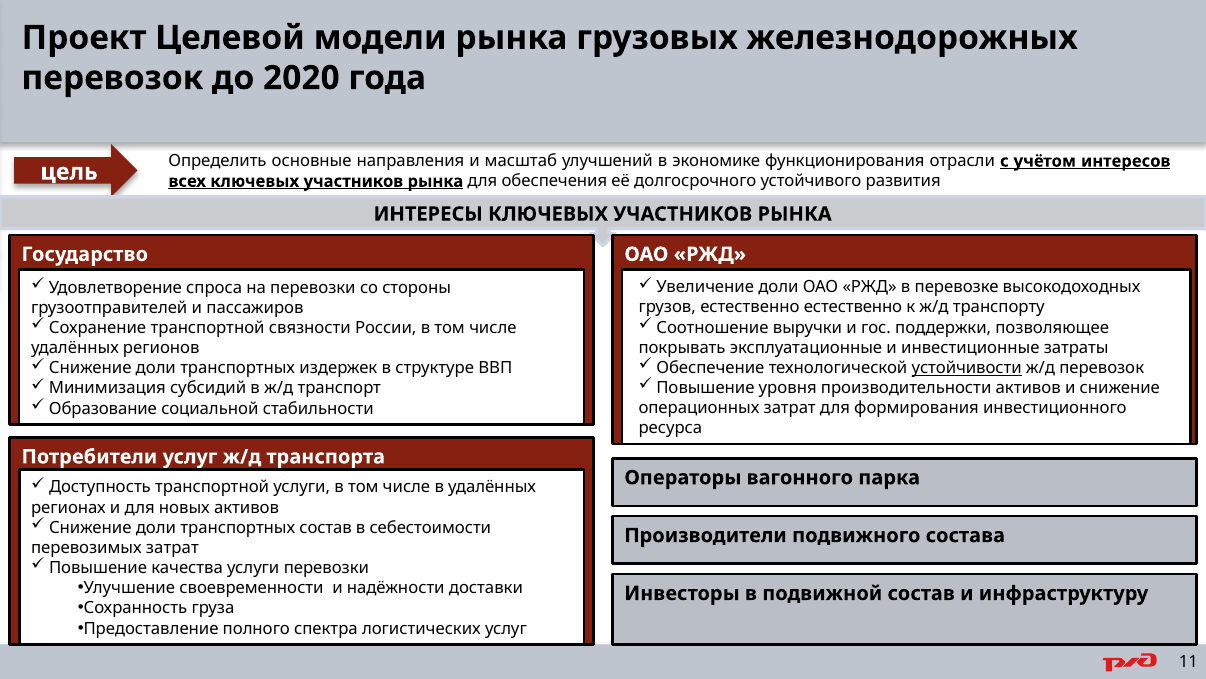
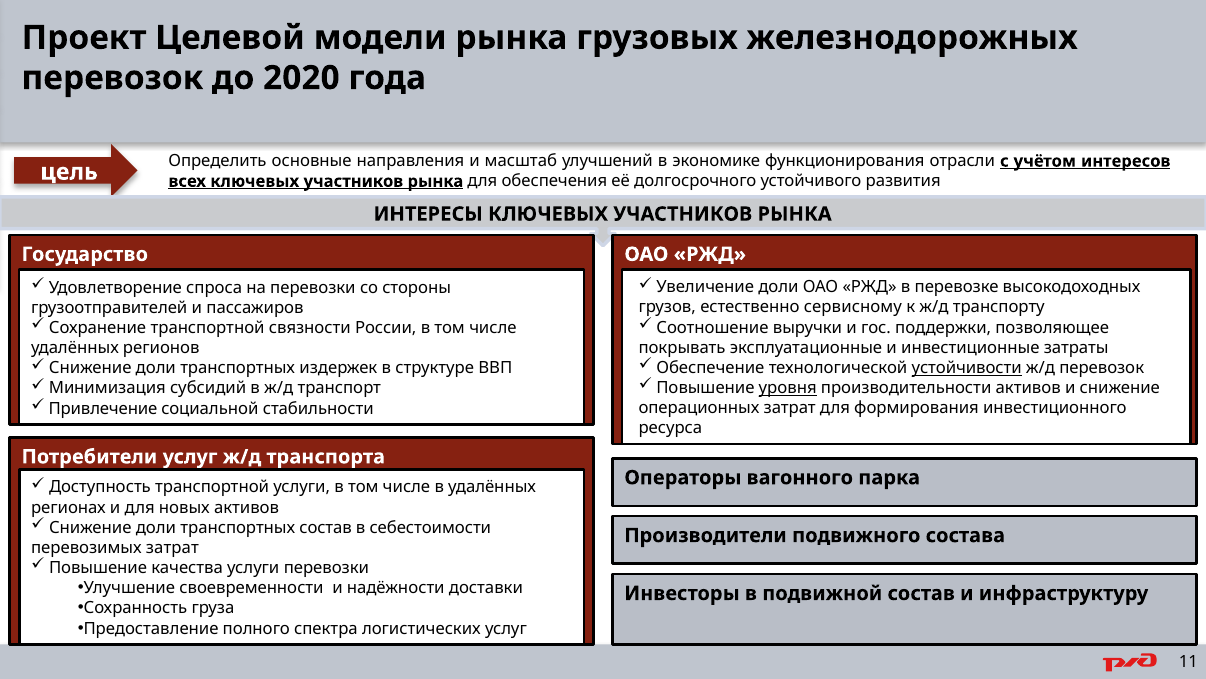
естественно естественно: естественно -> сервисному
уровня underline: none -> present
Образование: Образование -> Привлечение
